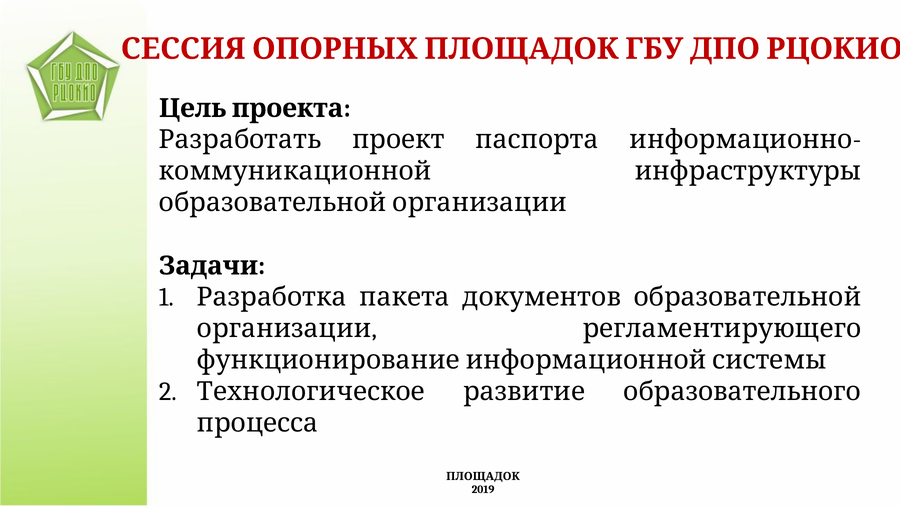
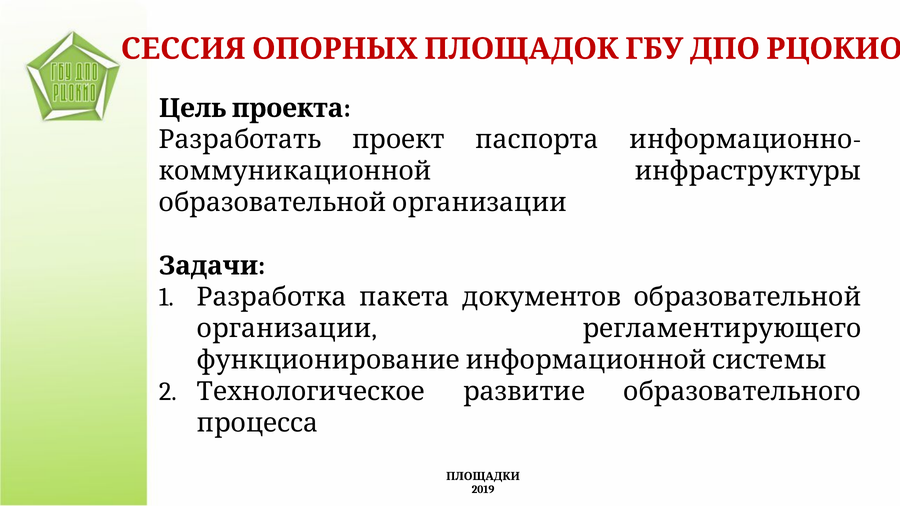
ПЛОЩАДОК: ПЛОЩАДОК -> ПЛОЩАДКИ
